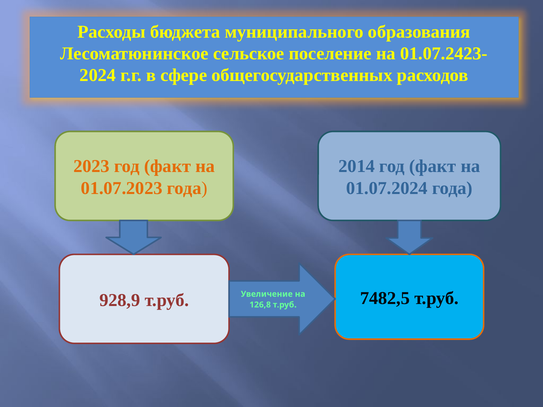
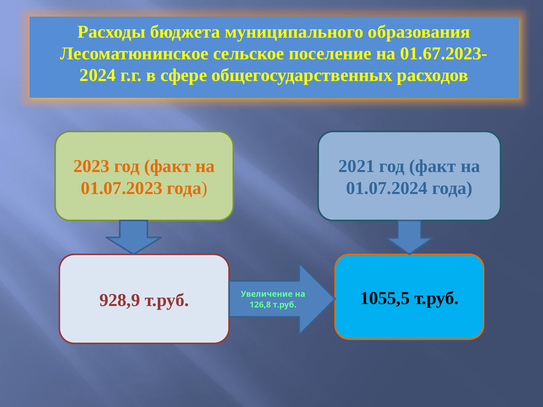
01.07.2423-: 01.07.2423- -> 01.67.2023-
2014: 2014 -> 2021
7482,5: 7482,5 -> 1055,5
